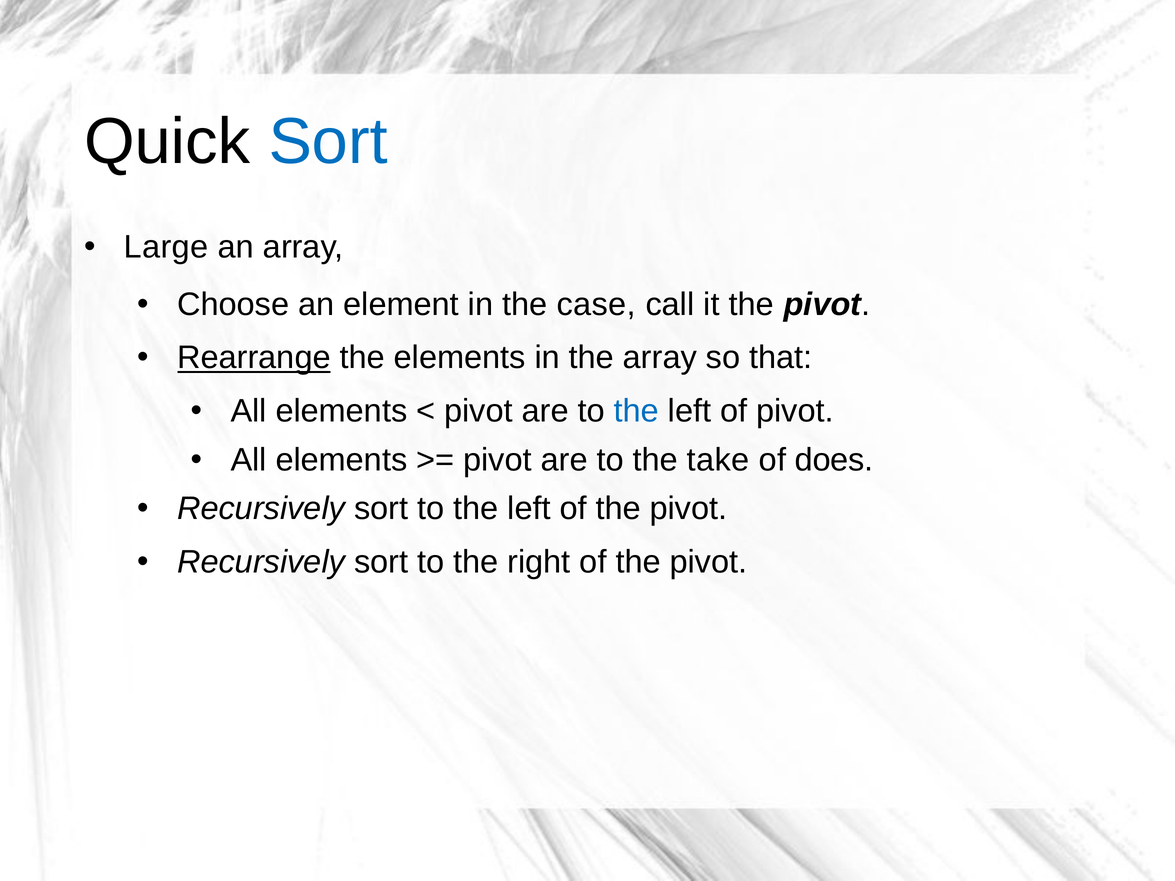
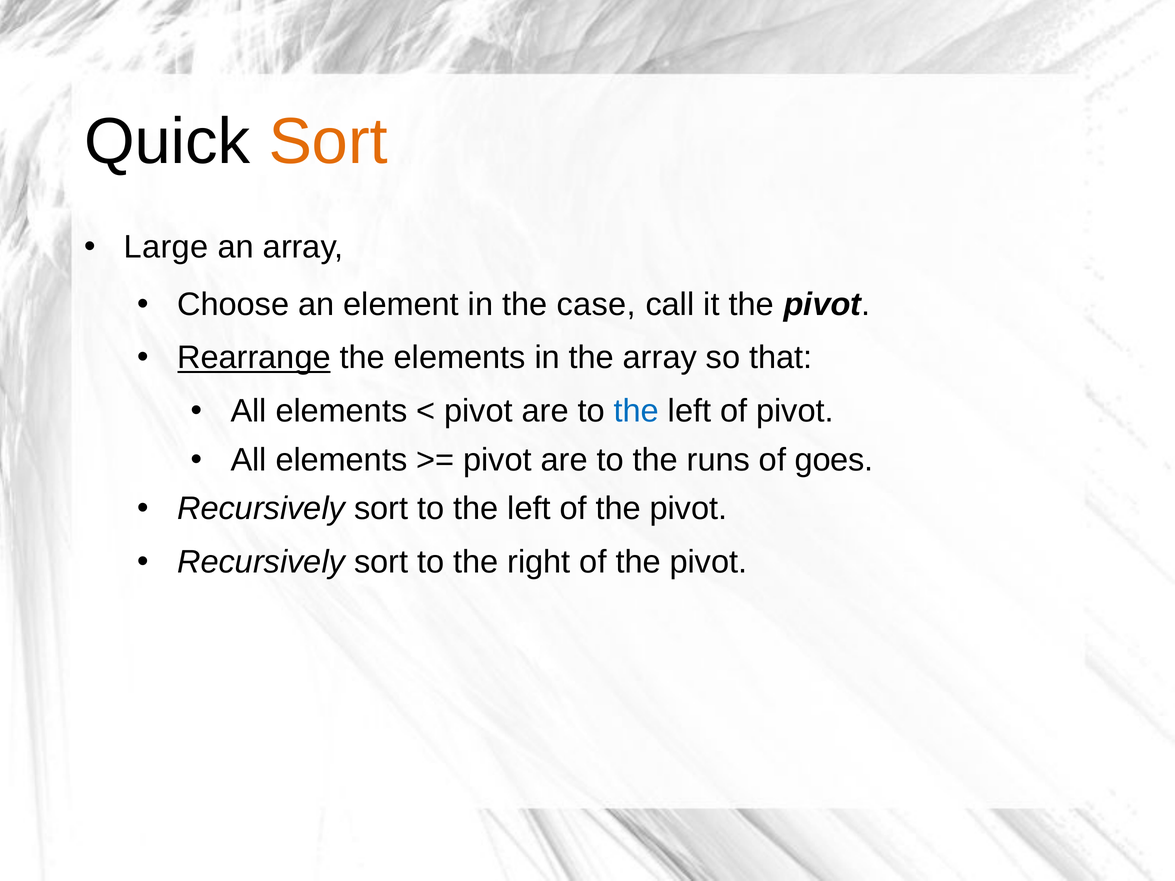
Sort at (328, 142) colour: blue -> orange
take: take -> runs
does: does -> goes
